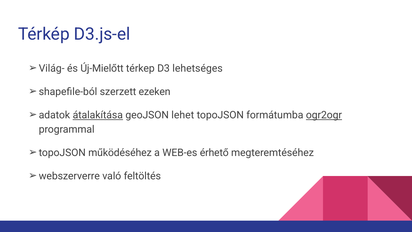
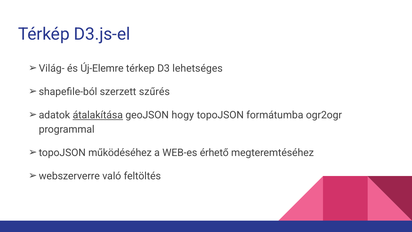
Új-Mielőtt: Új-Mielőtt -> Új-Elemre
ezeken: ezeken -> szűrés
lehet: lehet -> hogy
ogr2ogr underline: present -> none
